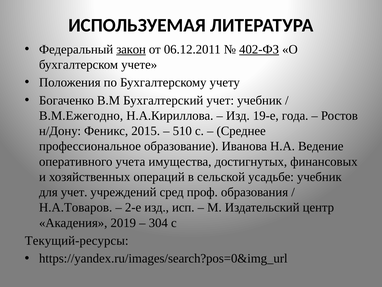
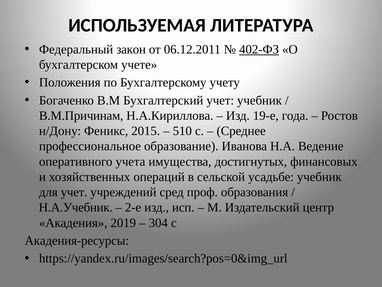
закон underline: present -> none
В.М.Ежегодно: В.М.Ежегодно -> В.М.Причинам
Н.А.Товаров: Н.А.Товаров -> Н.А.Учебник
Текущий-ресурсы: Текущий-ресурсы -> Акадения-ресурсы
